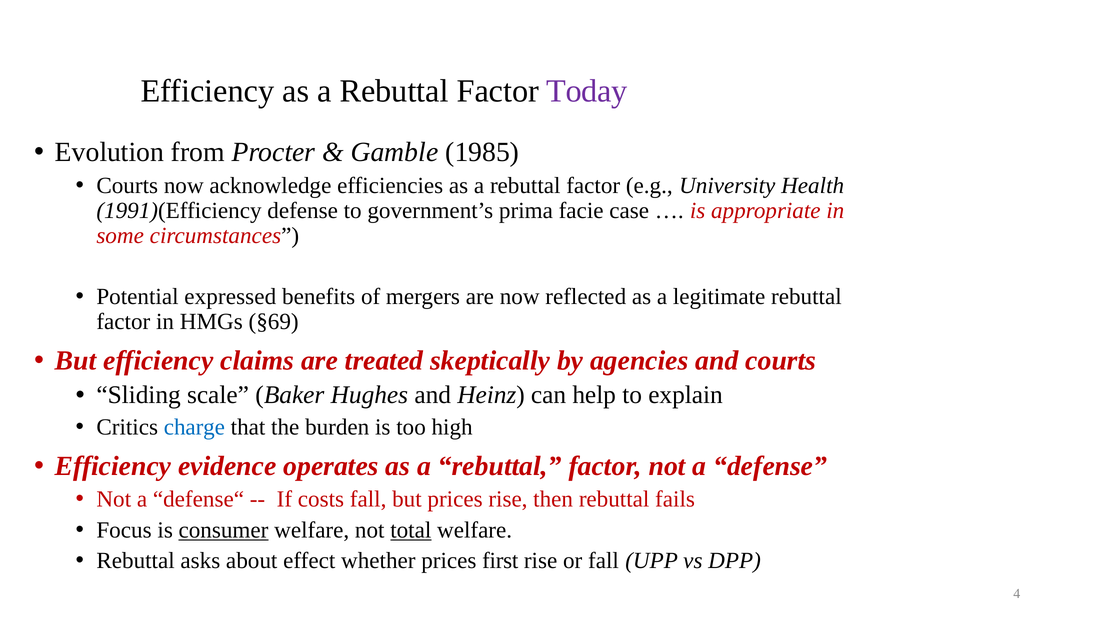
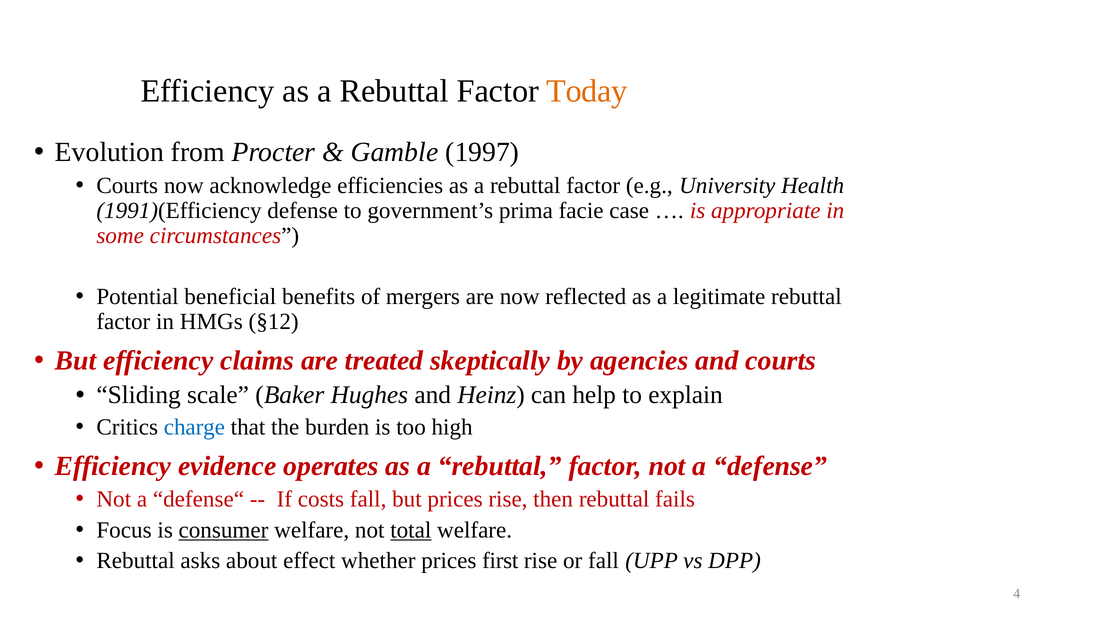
Today colour: purple -> orange
1985: 1985 -> 1997
expressed: expressed -> beneficial
§69: §69 -> §12
